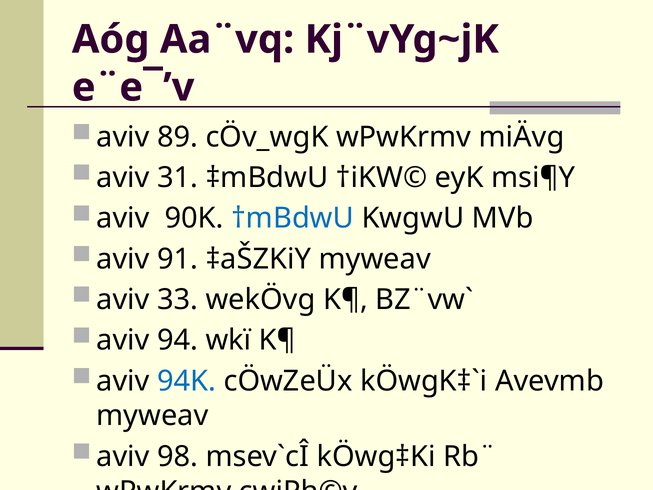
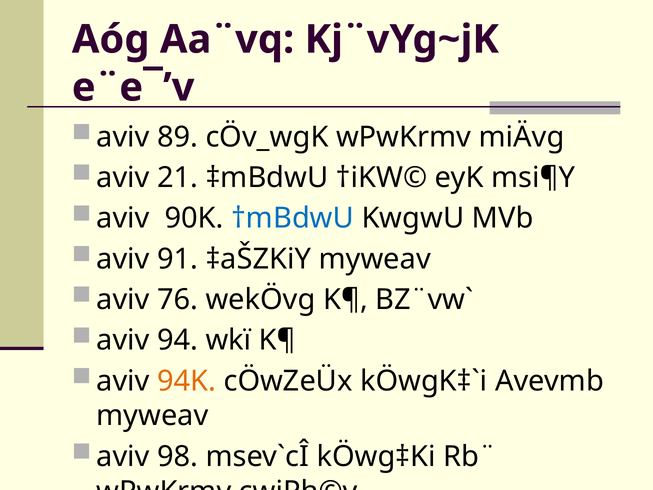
31: 31 -> 21
33: 33 -> 76
94K colour: blue -> orange
